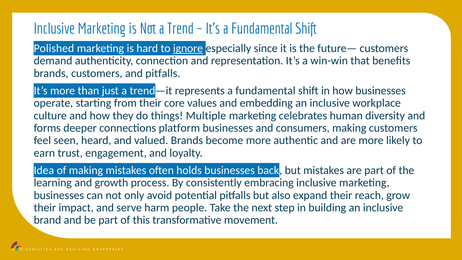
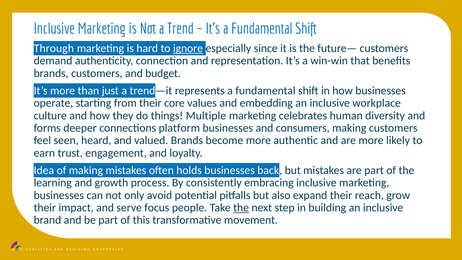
Polished: Polished -> Through
and pitfalls: pitfalls -> budget
harm: harm -> focus
the at (241, 208) underline: none -> present
